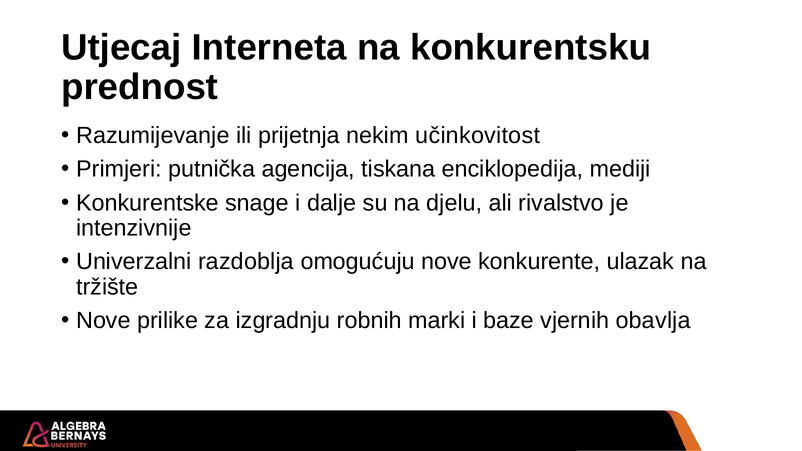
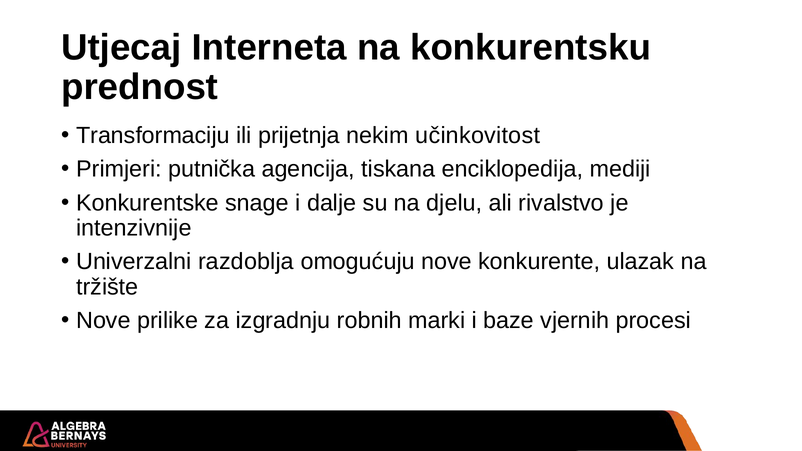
Razumijevanje: Razumijevanje -> Transformaciju
obavlja: obavlja -> procesi
